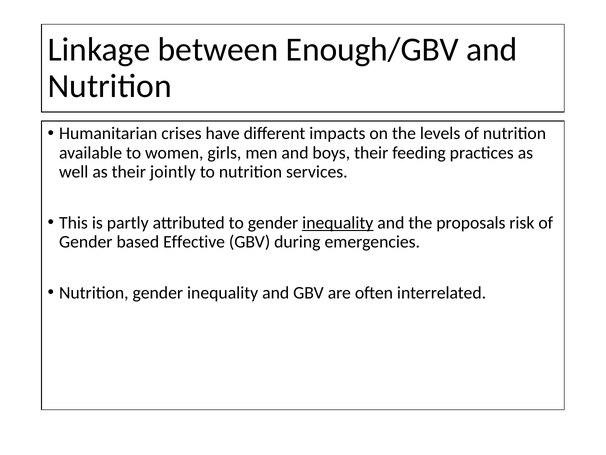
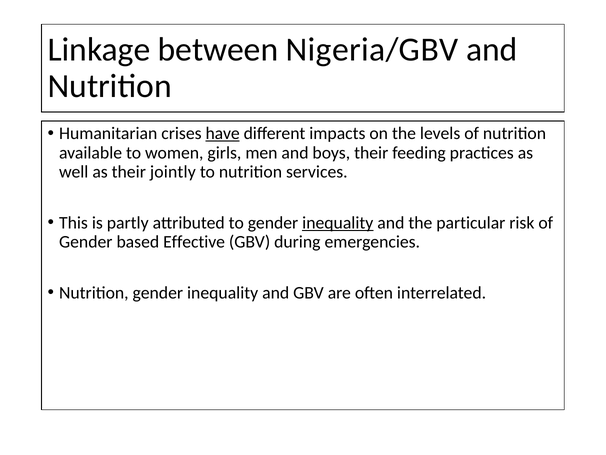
Enough/GBV: Enough/GBV -> Nigeria/GBV
have underline: none -> present
proposals: proposals -> particular
